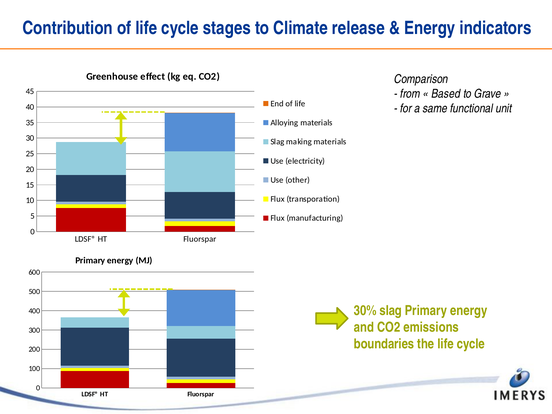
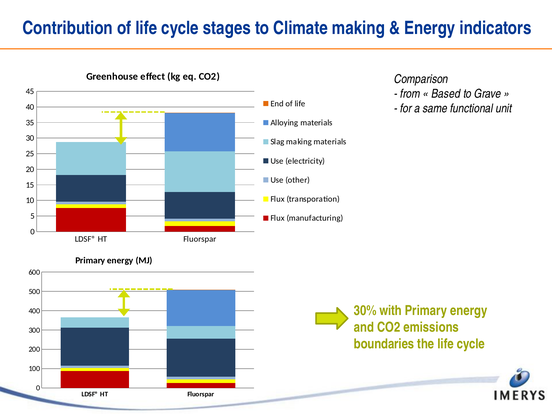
Climate release: release -> making
30% slag: slag -> with
